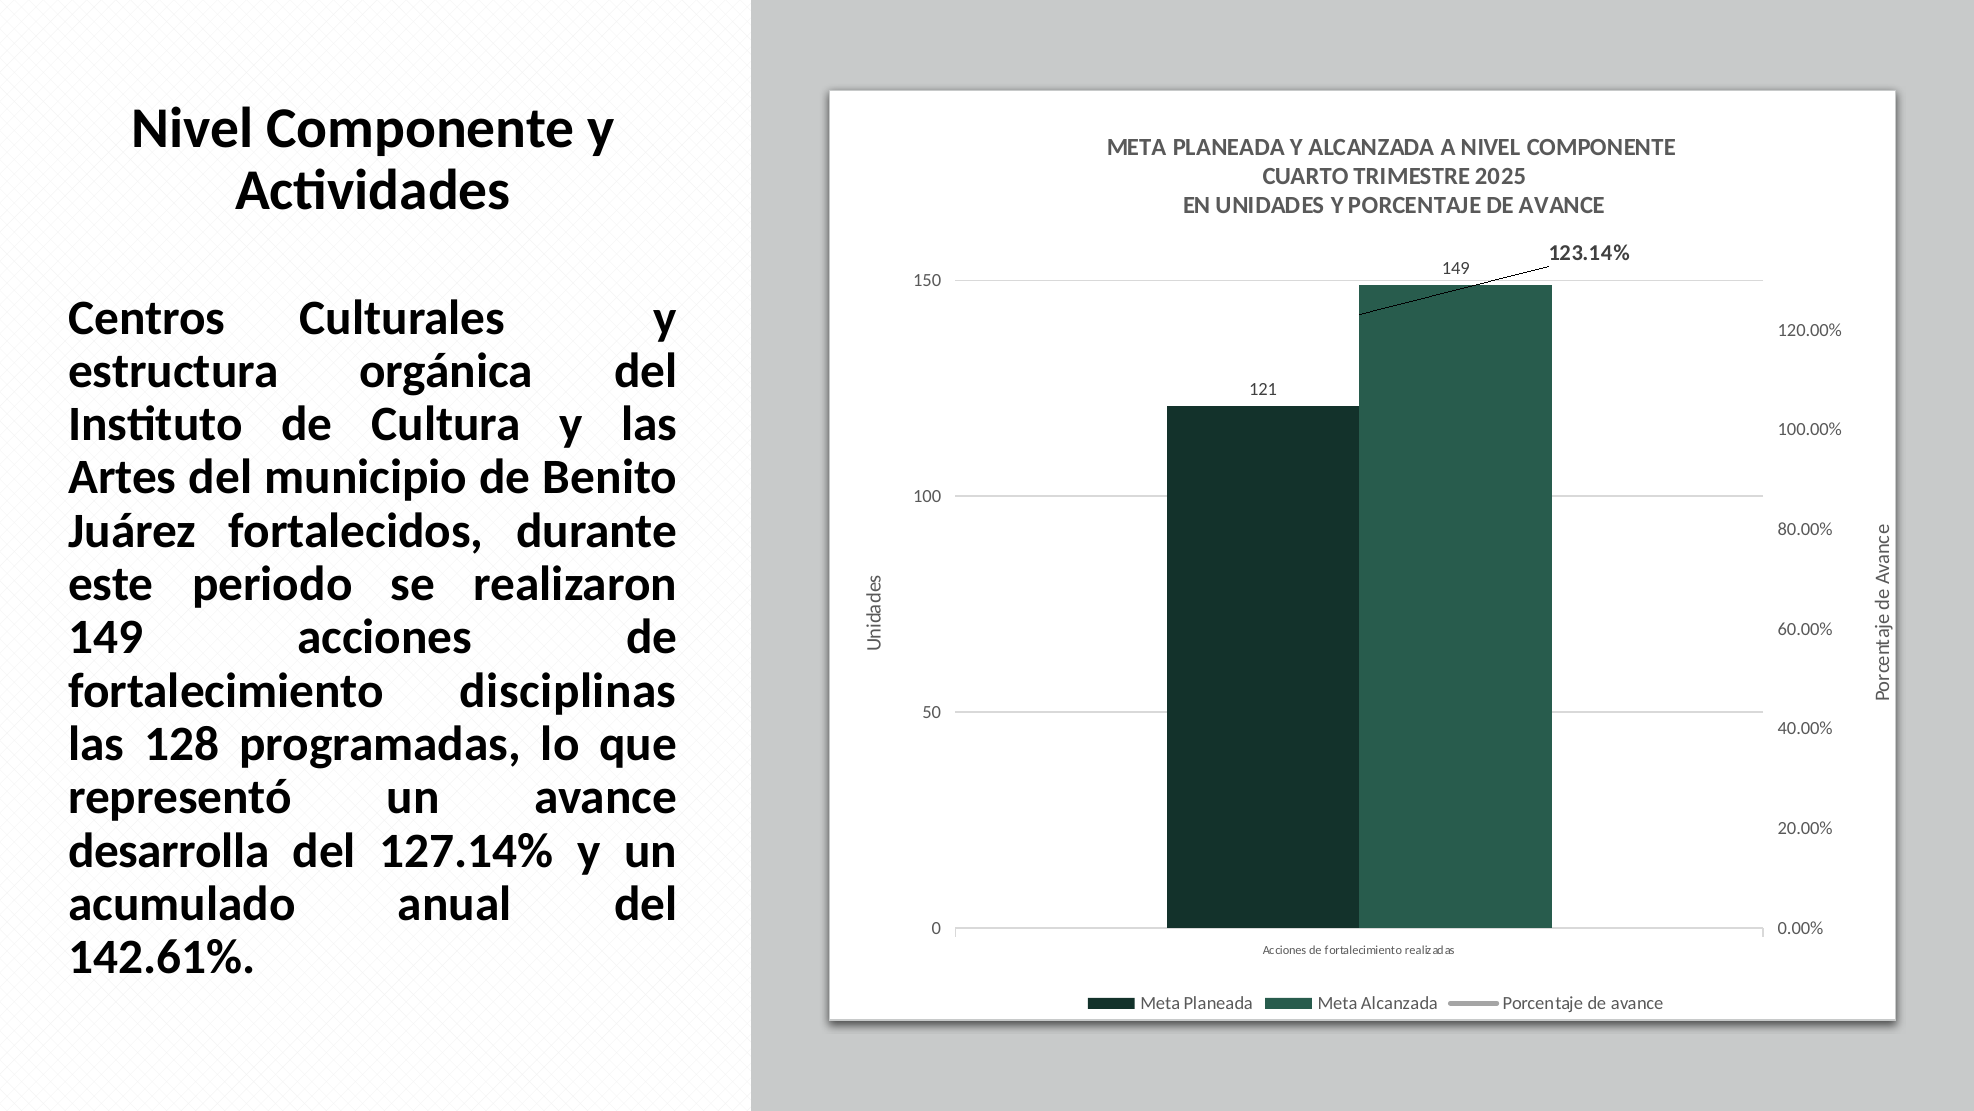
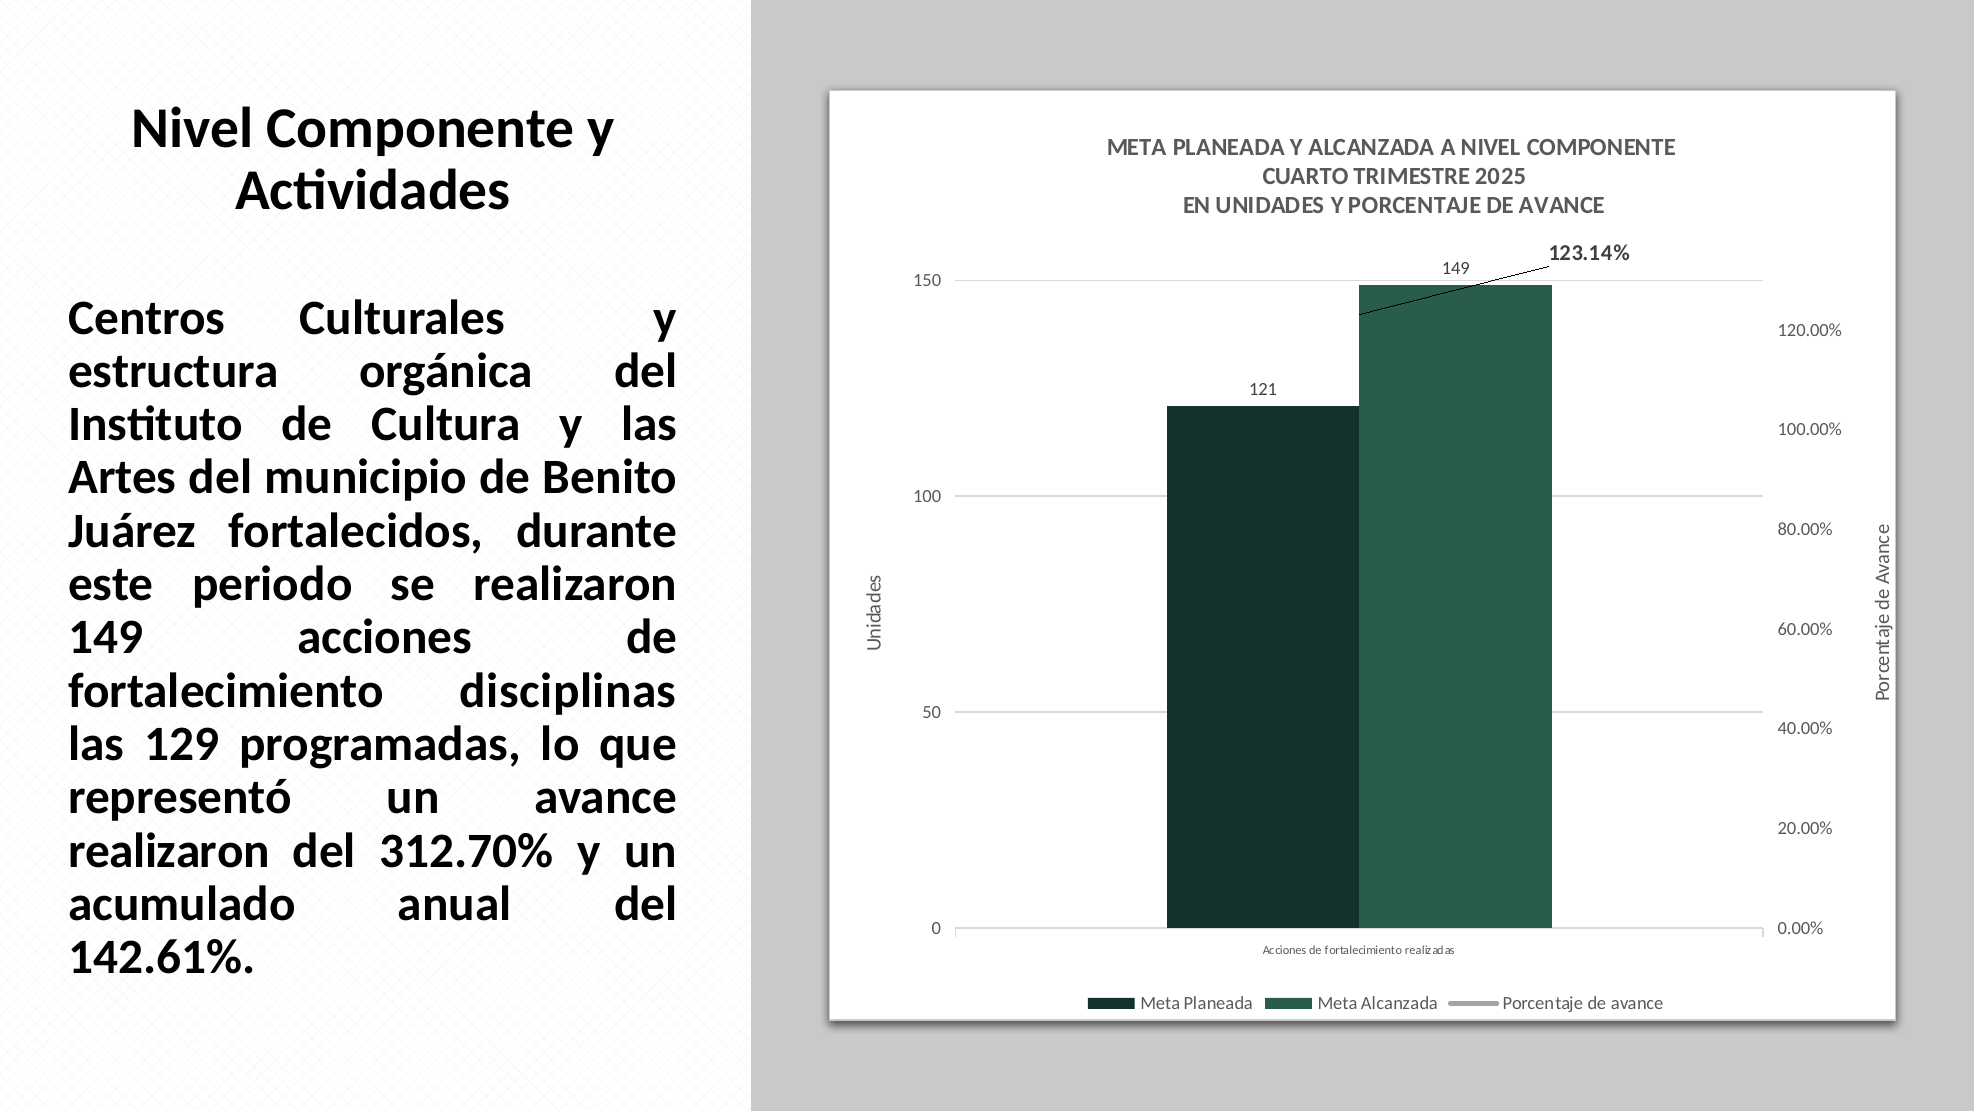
128: 128 -> 129
desarrolla at (169, 850): desarrolla -> realizaron
127.14%: 127.14% -> 312.70%
